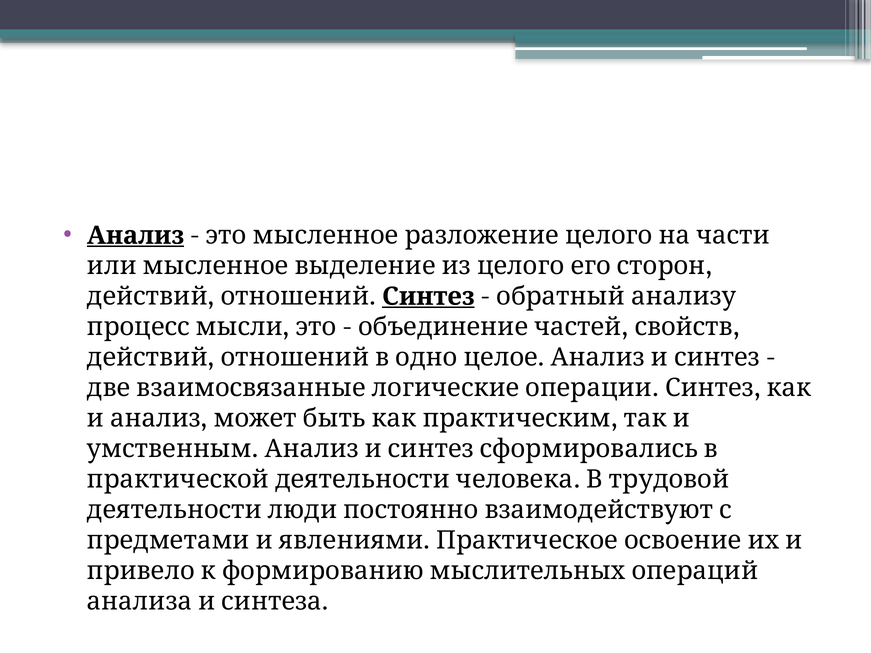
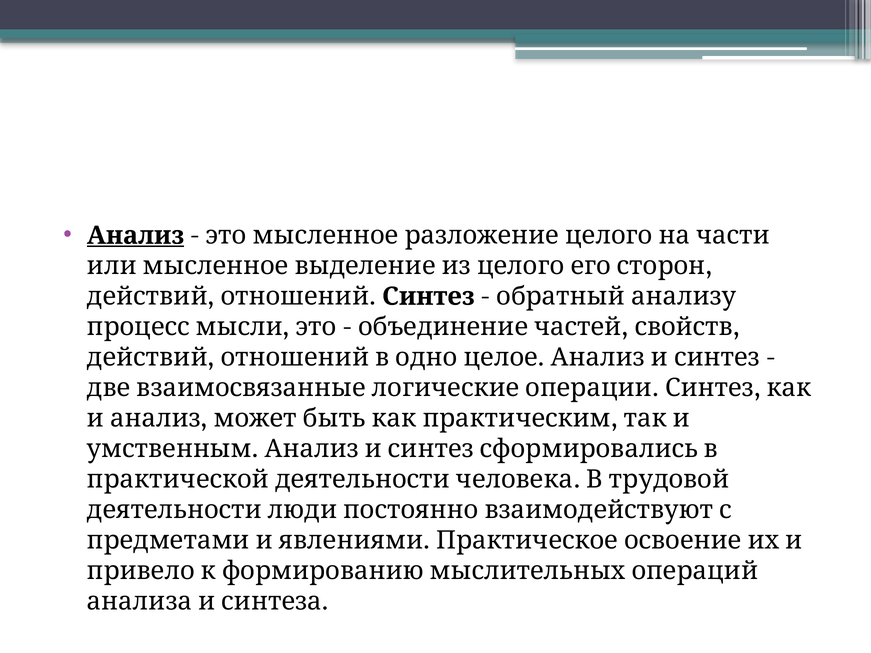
Синтез at (428, 297) underline: present -> none
